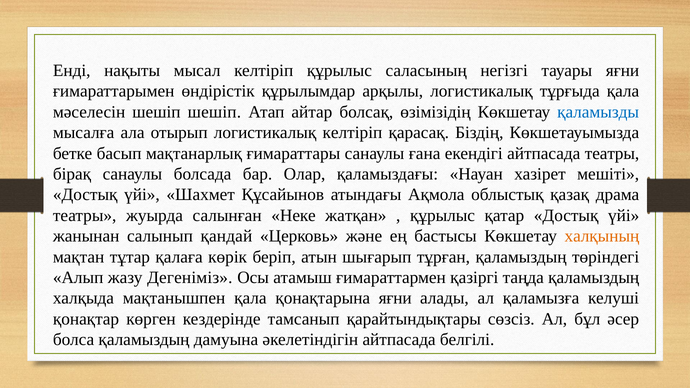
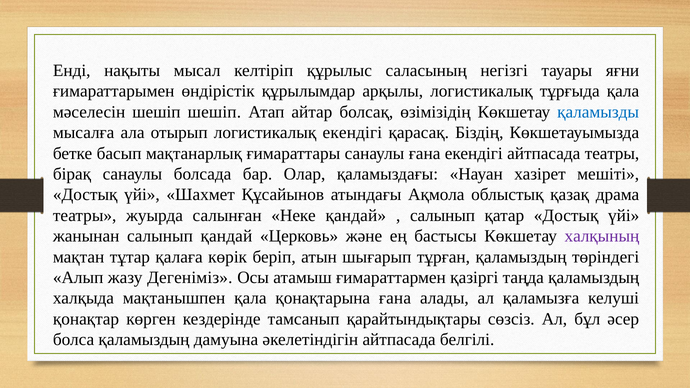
логистикалық келтіріп: келтіріп -> екендігі
Неке жатқан: жатқан -> қандай
құрылыс at (443, 216): құрылыс -> салынып
халқының colour: orange -> purple
қонақтарына яғни: яғни -> ғана
